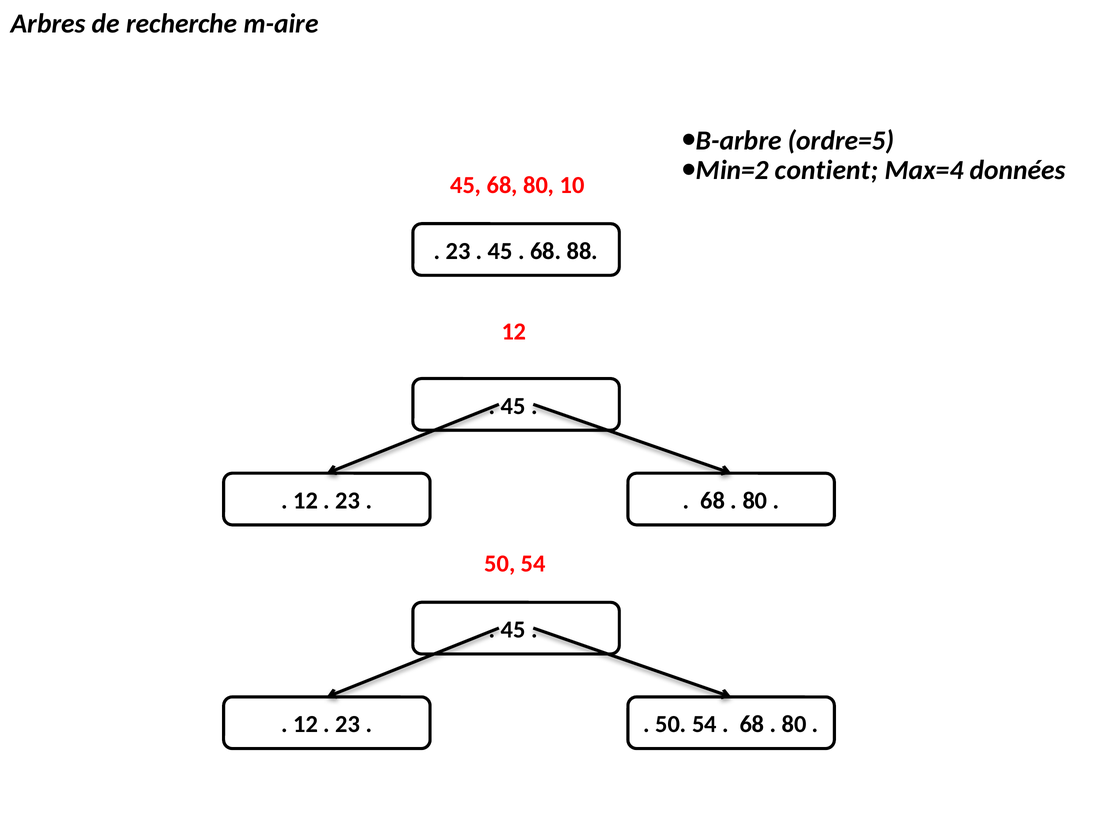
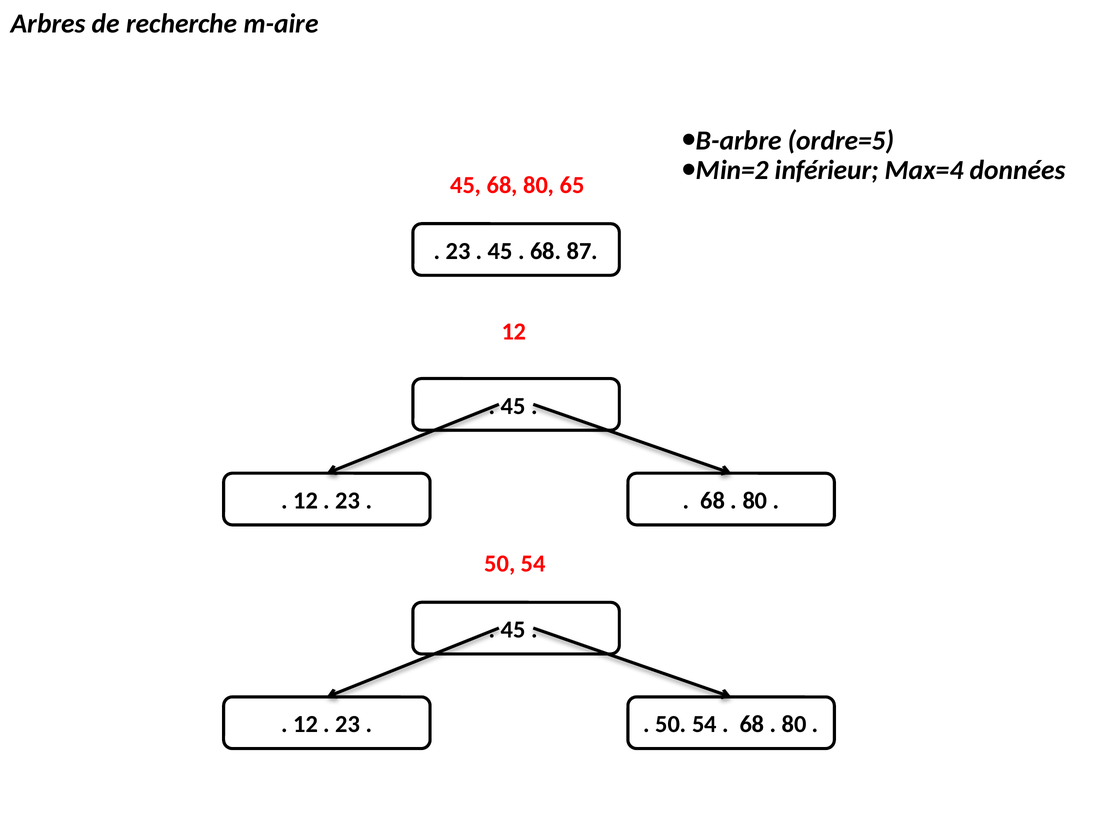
contient: contient -> inférieur
10: 10 -> 65
88: 88 -> 87
